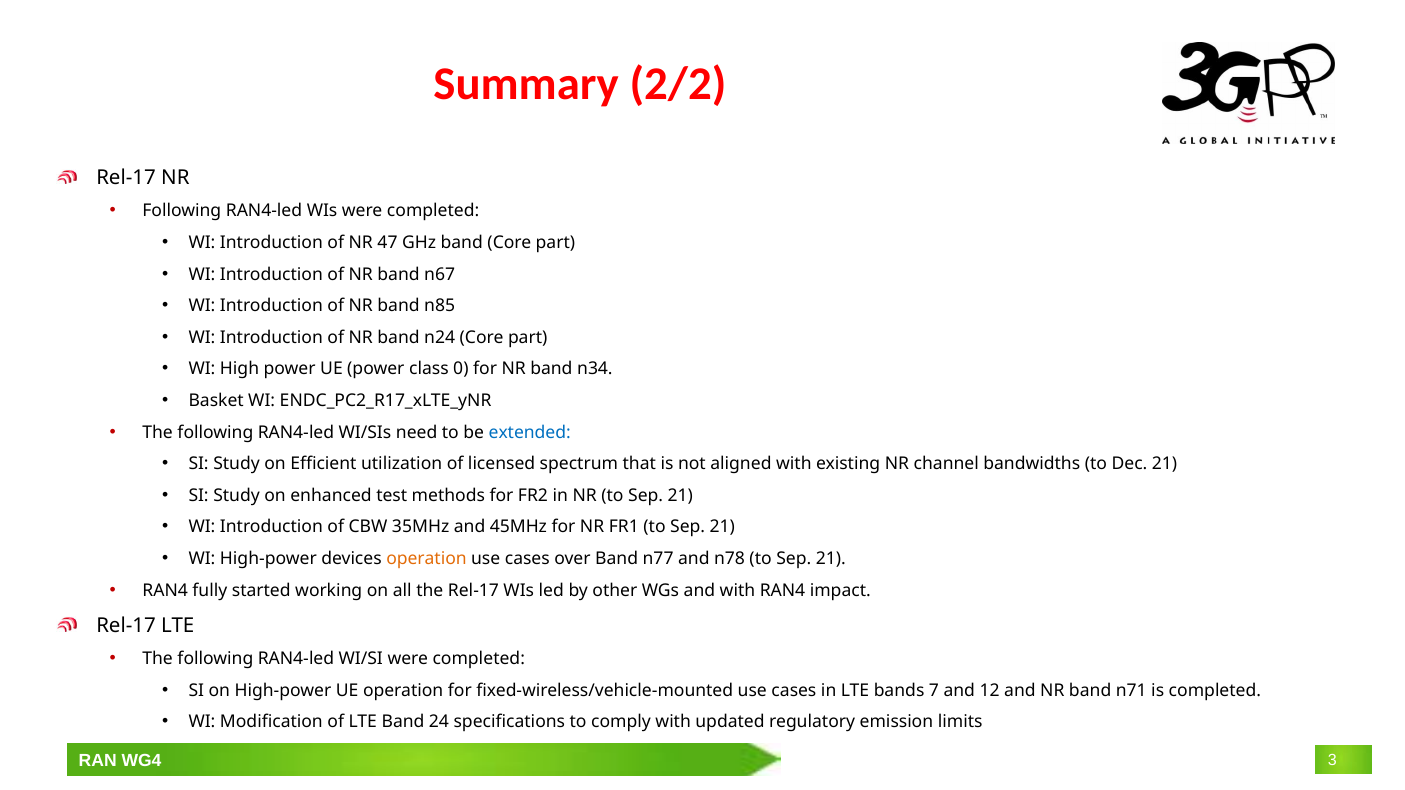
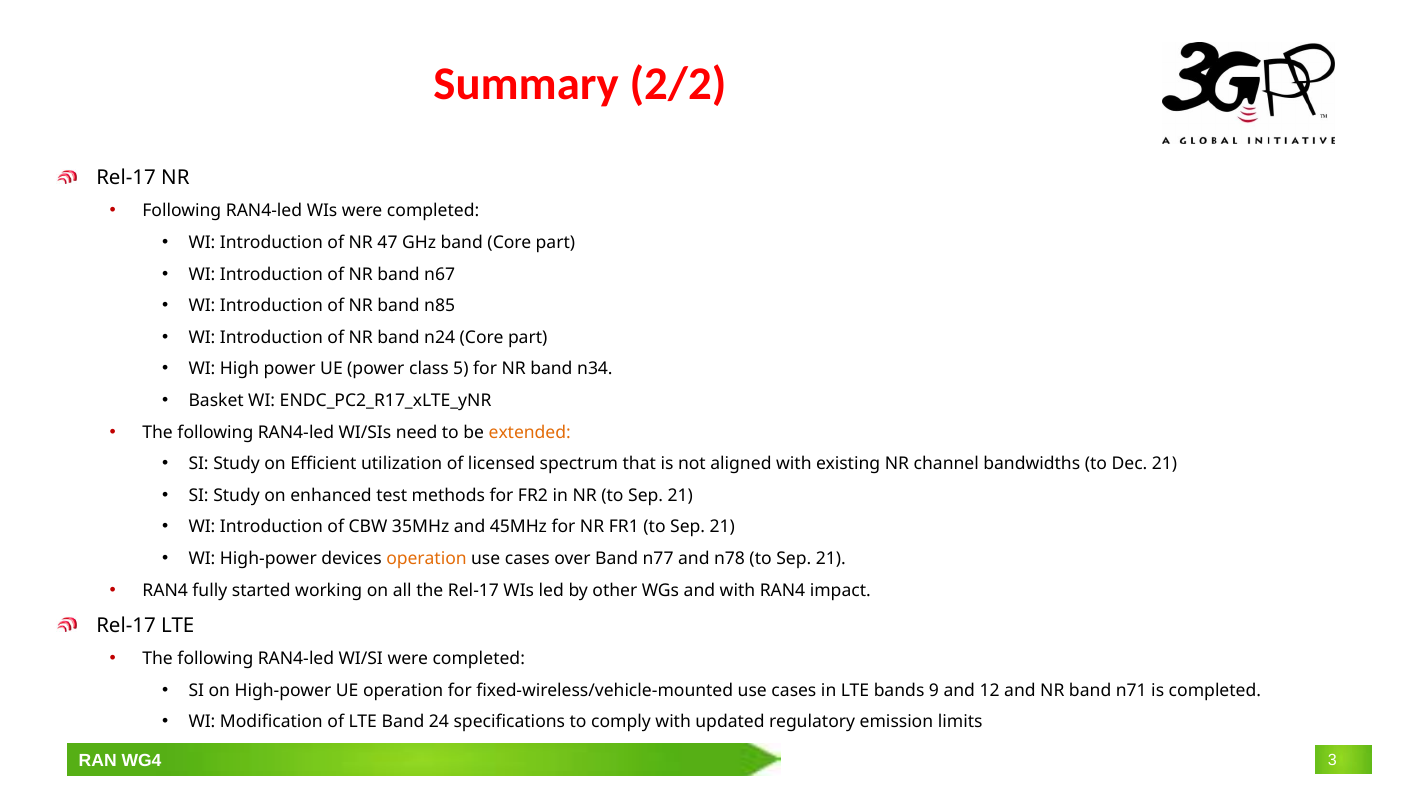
0: 0 -> 5
extended colour: blue -> orange
7: 7 -> 9
